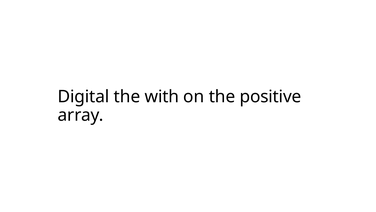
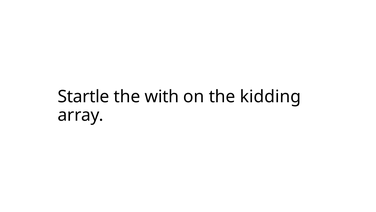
Digital: Digital -> Startle
positive: positive -> kidding
